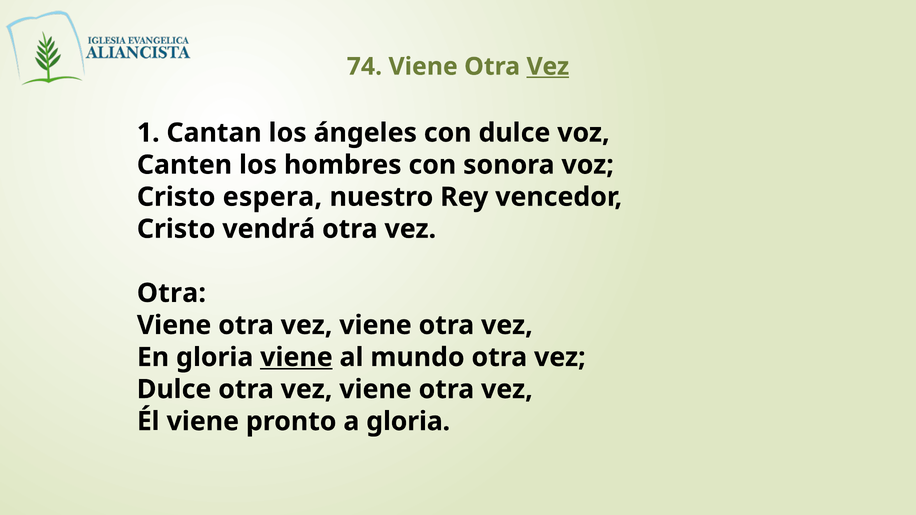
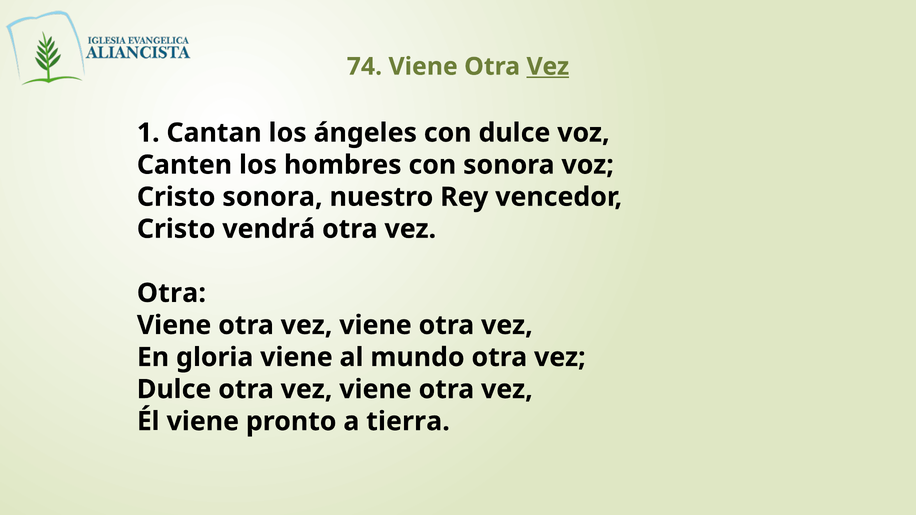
Cristo espera: espera -> sonora
viene at (296, 357) underline: present -> none
a gloria: gloria -> tierra
